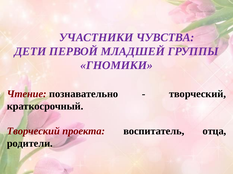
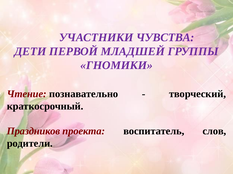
Творческий at (33, 132): Творческий -> Праздников
отца: отца -> слов
